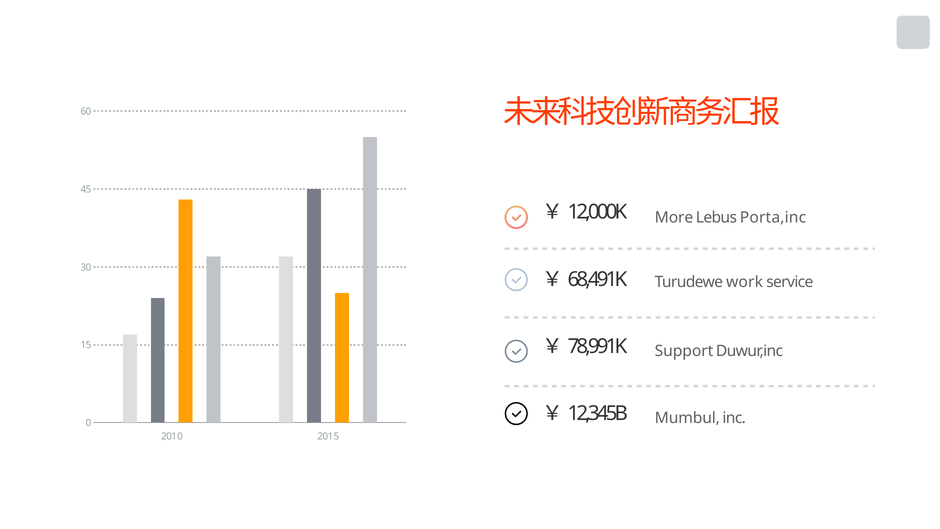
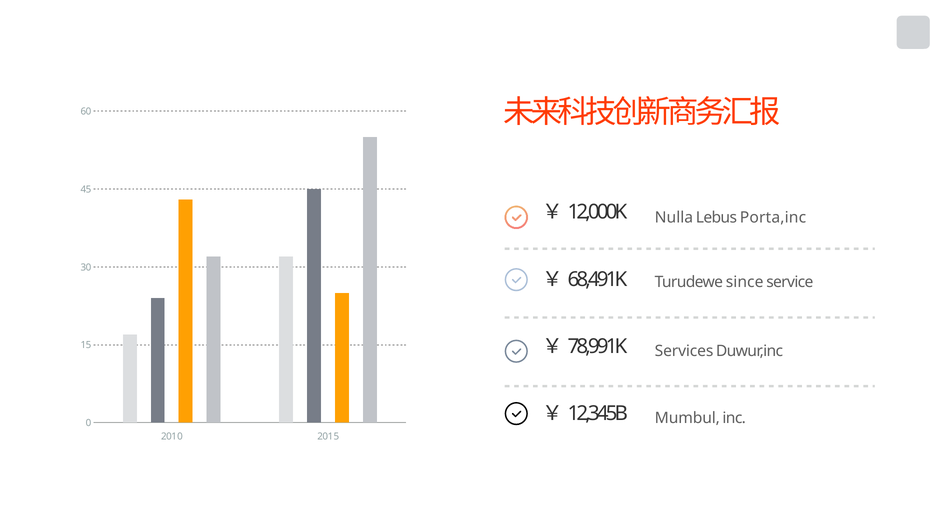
More: More -> Nulla
work: work -> since
Support: Support -> Services
